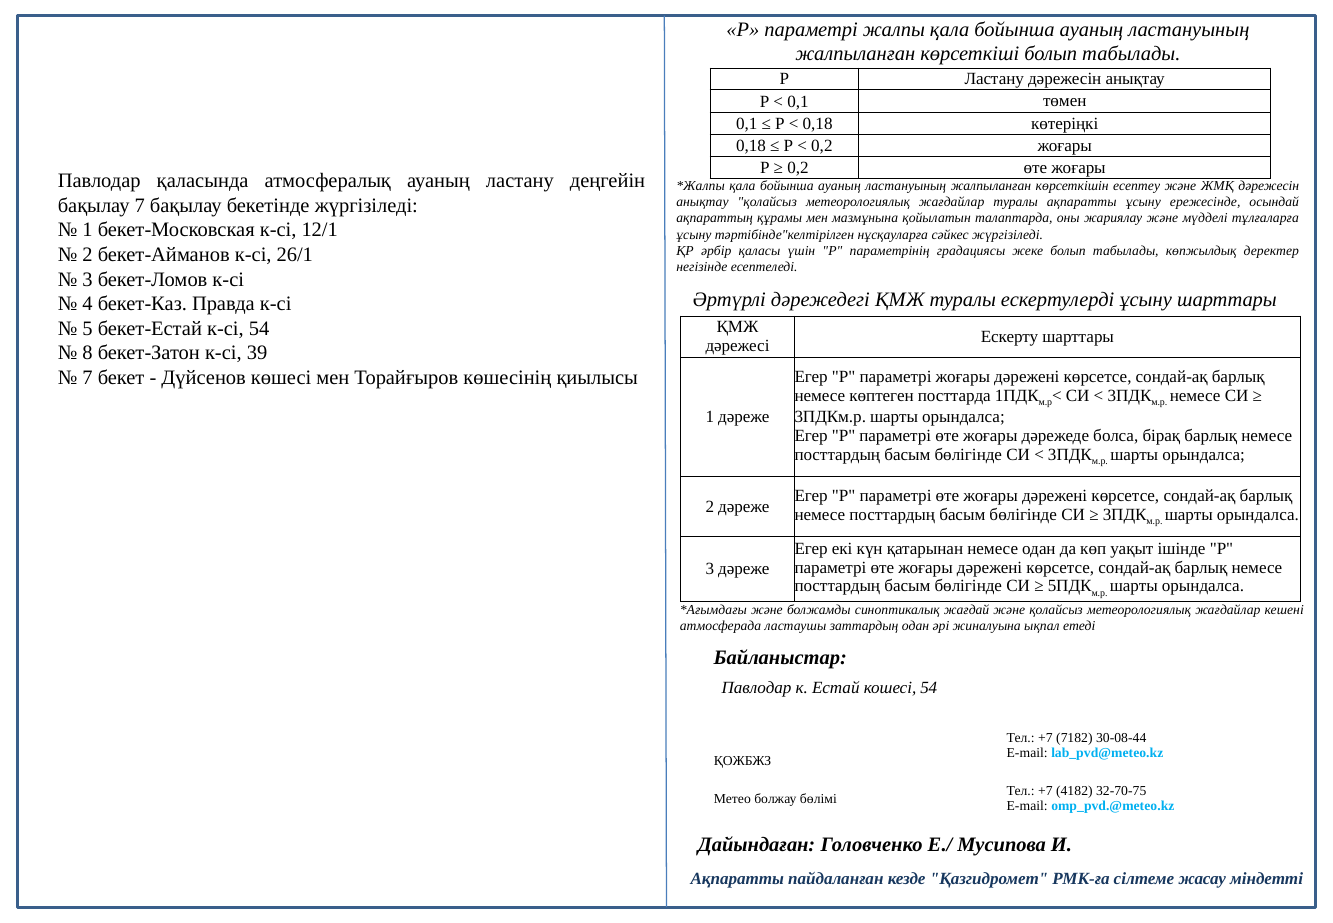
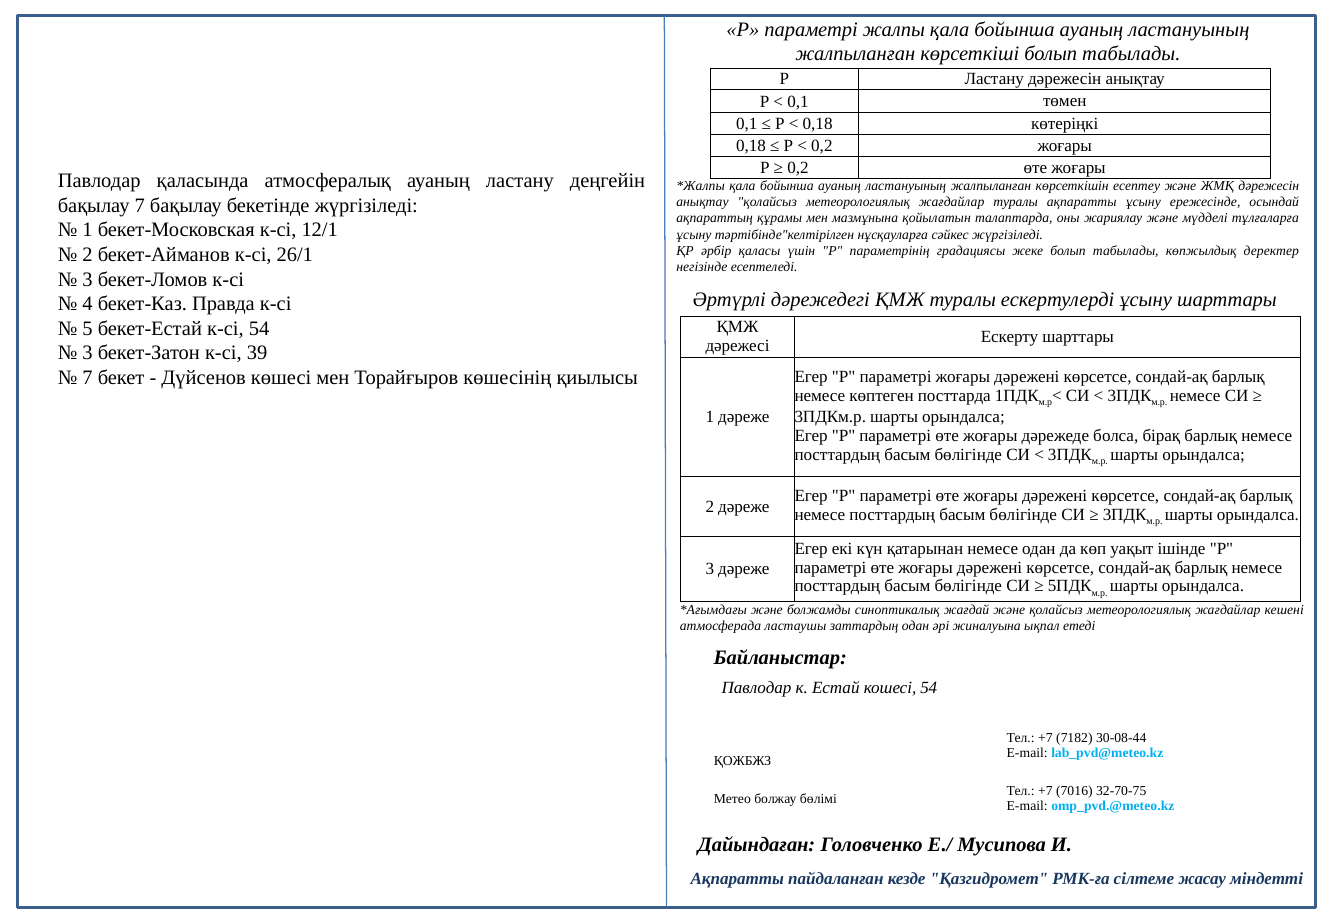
8 at (88, 353): 8 -> 3
4182: 4182 -> 7016
